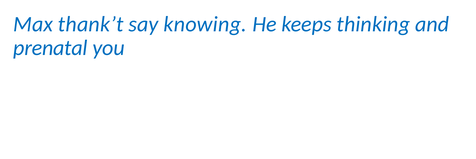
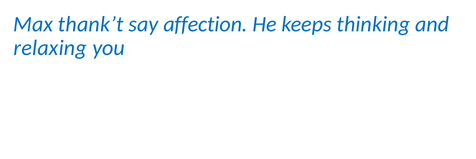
knowing: knowing -> affection
prenatal: prenatal -> relaxing
